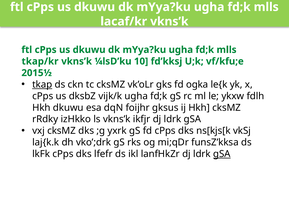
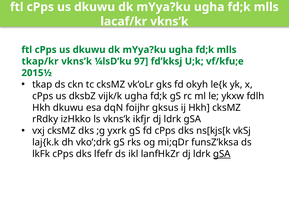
10: 10 -> 97
tkap underline: present -> none
ogka: ogka -> okyh
